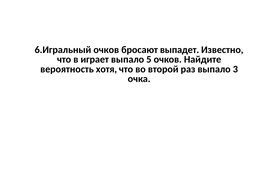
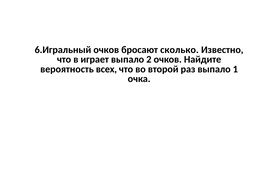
выпадет: выпадет -> сколько
5: 5 -> 2
хотя: хотя -> всех
3: 3 -> 1
